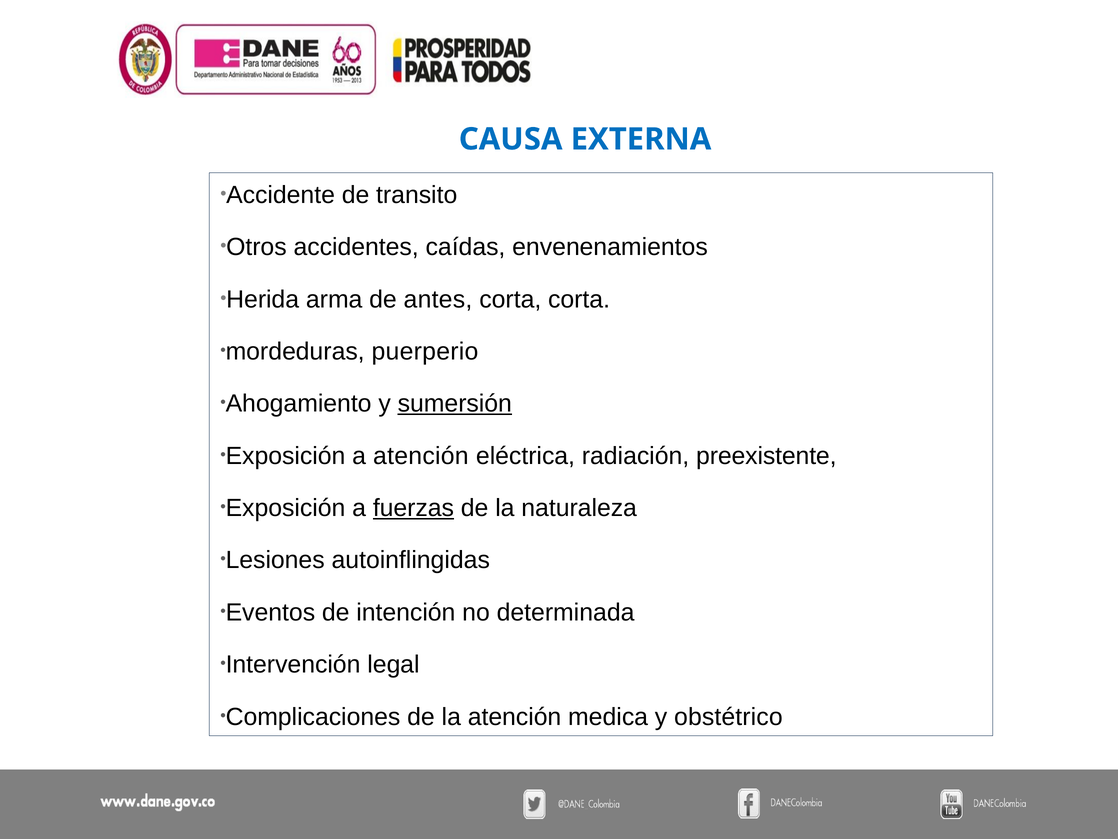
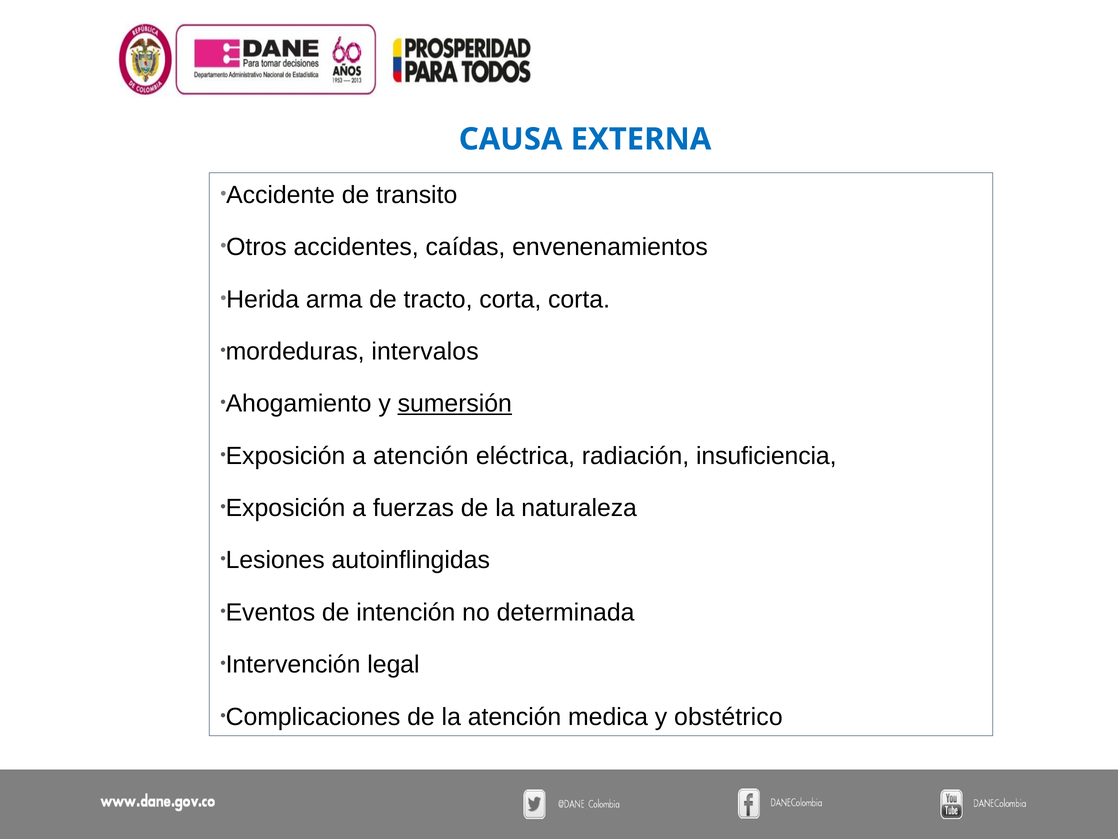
antes: antes -> tracto
puerperio: puerperio -> intervalos
preexistente: preexistente -> insuficiencia
fuerzas underline: present -> none
